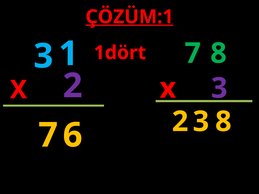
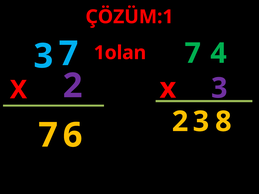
ÇÖZÜM:1 underline: present -> none
7 8: 8 -> 4
1dört: 1dört -> 1olan
3 1: 1 -> 7
